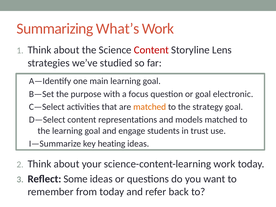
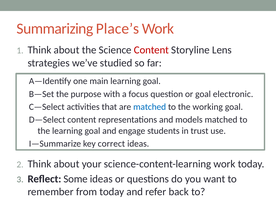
What’s: What’s -> Place’s
matched at (150, 107) colour: orange -> blue
strategy: strategy -> working
heating: heating -> correct
